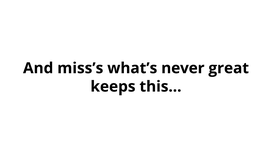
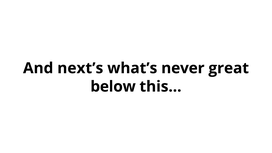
miss’s: miss’s -> next’s
keeps: keeps -> below
